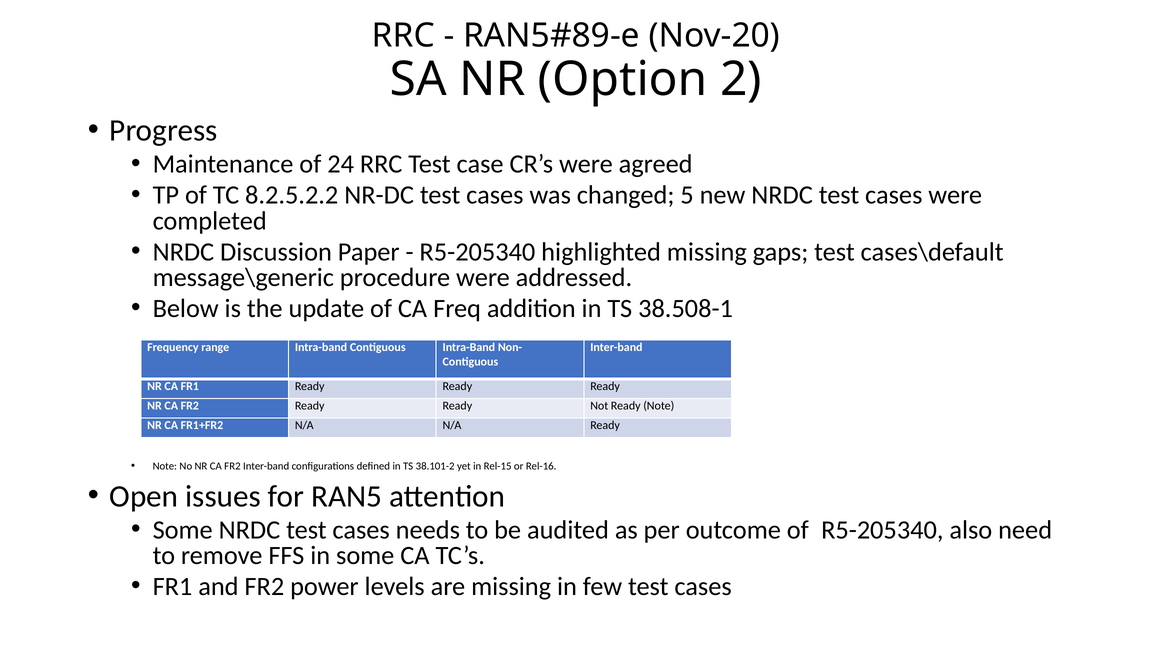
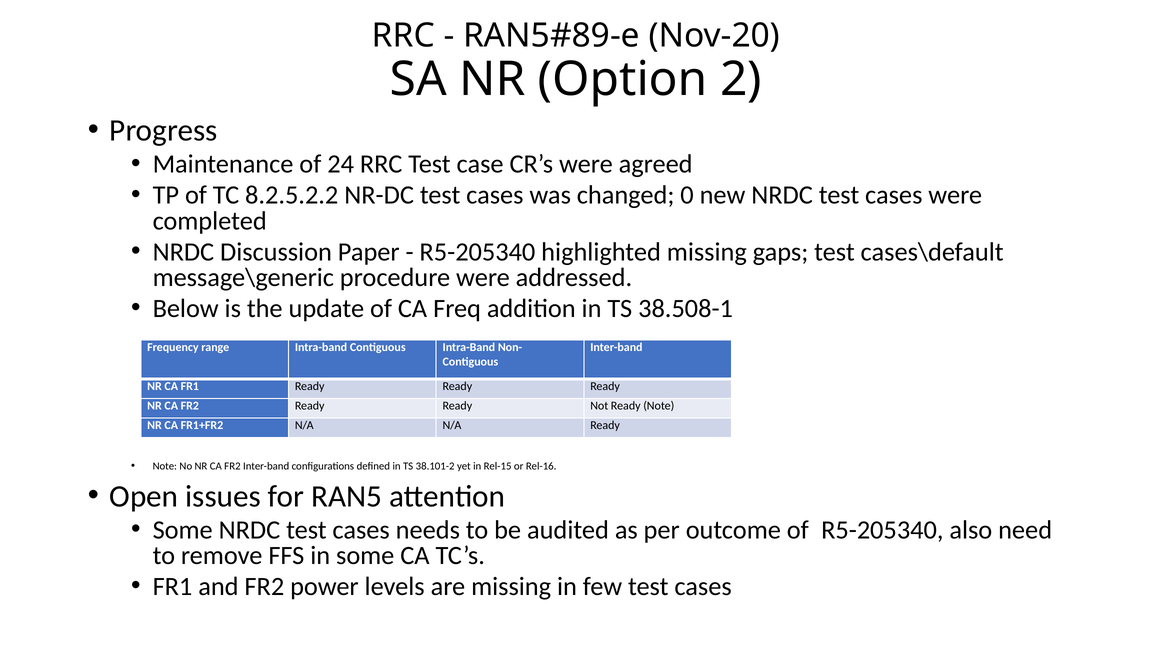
5: 5 -> 0
